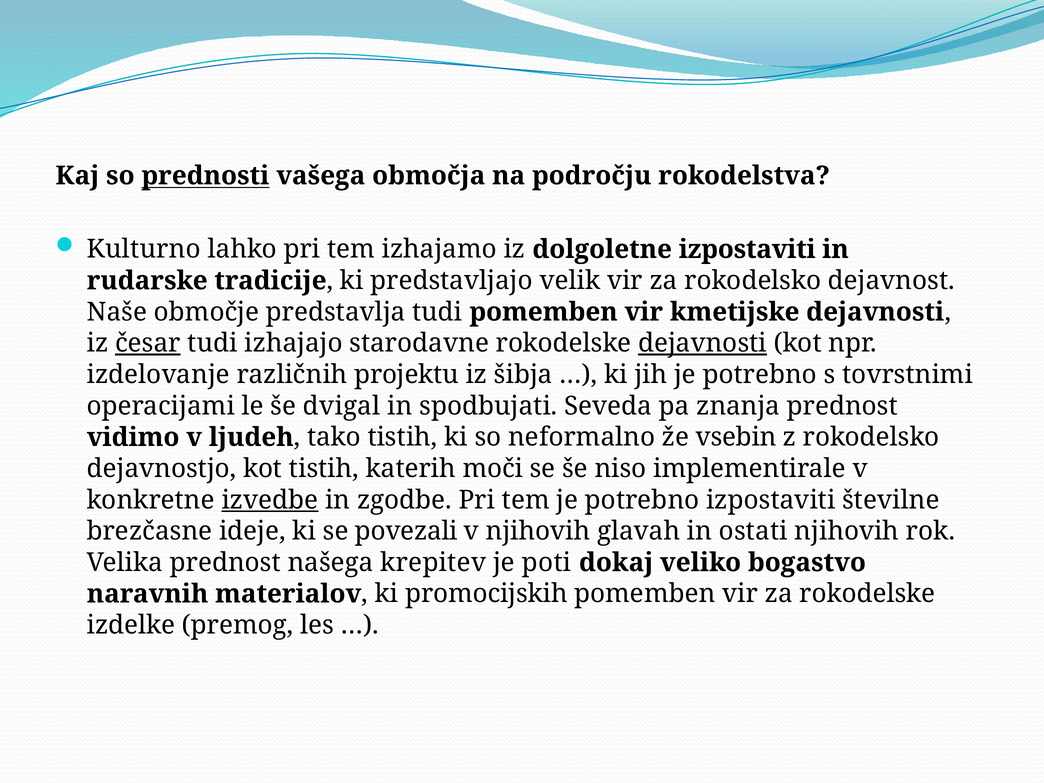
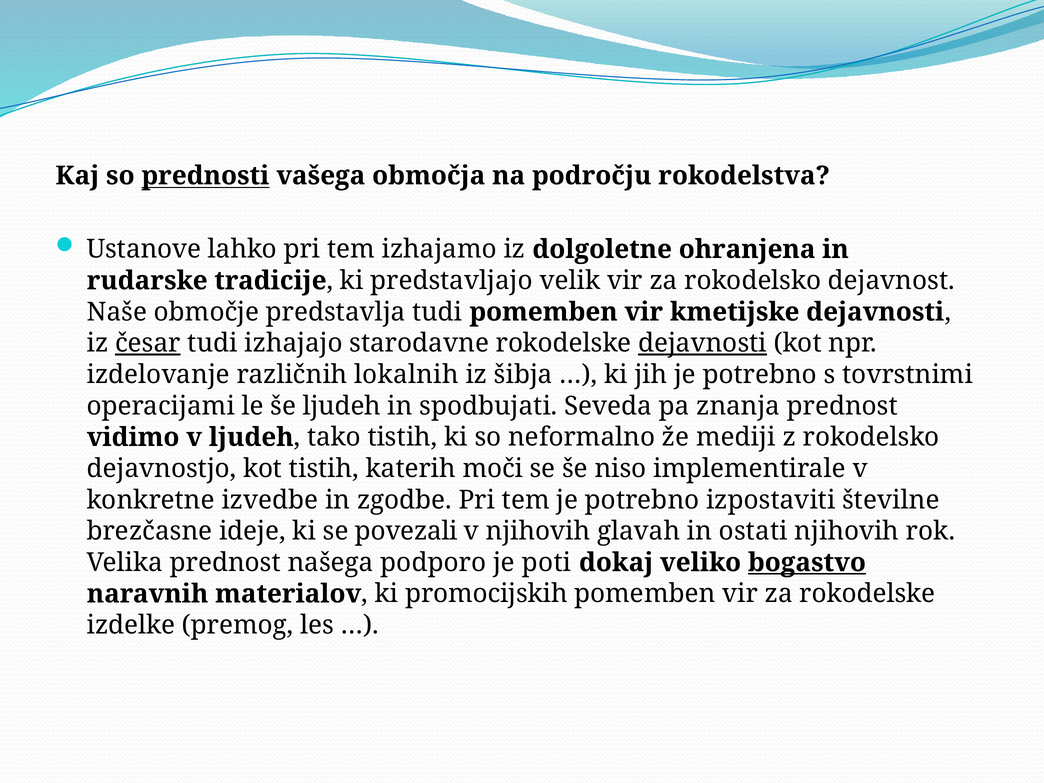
Kulturno: Kulturno -> Ustanove
dolgoletne izpostaviti: izpostaviti -> ohranjena
projektu: projektu -> lokalnih
še dvigal: dvigal -> ljudeh
vsebin: vsebin -> mediji
izvedbe underline: present -> none
krepitev: krepitev -> podporo
bogastvo underline: none -> present
